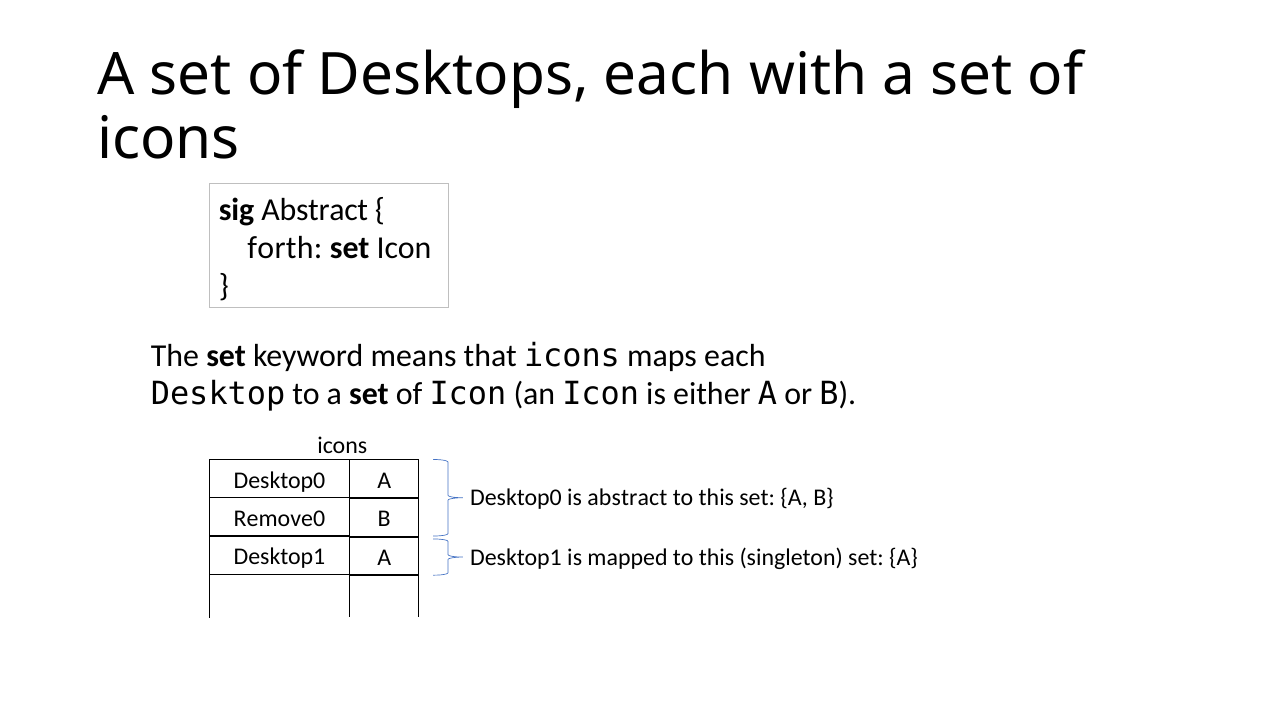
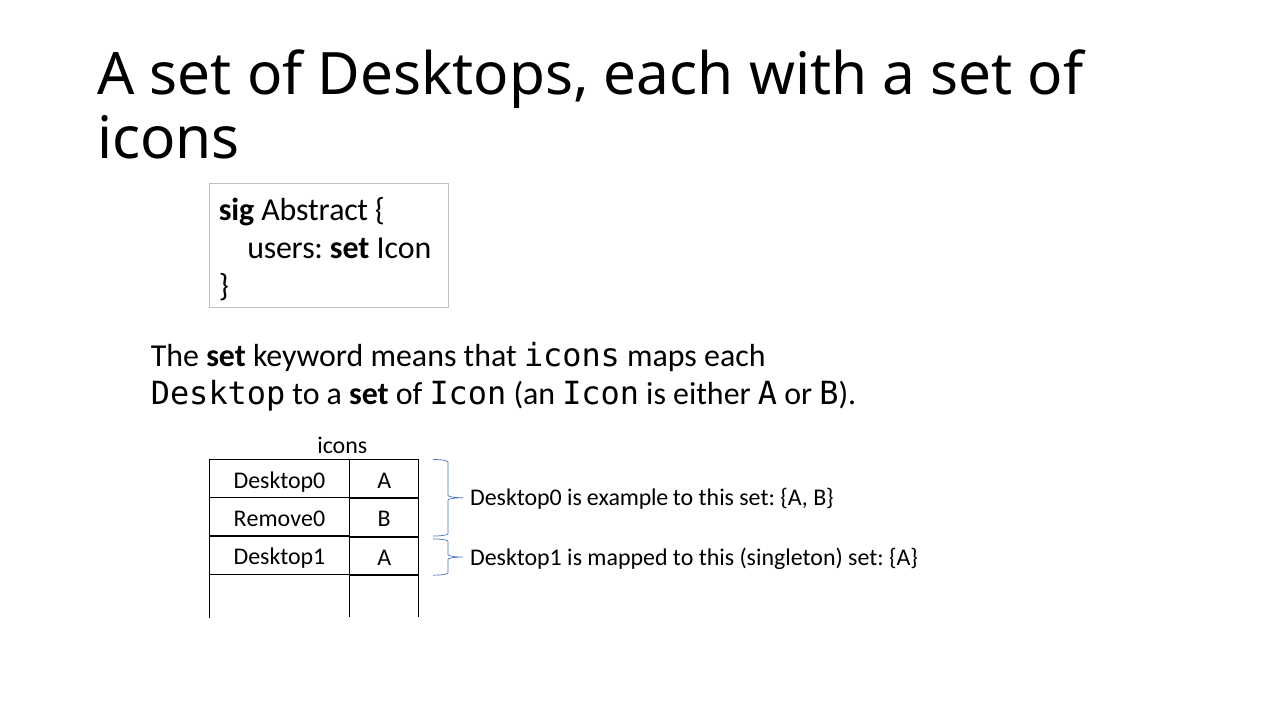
forth: forth -> users
is abstract: abstract -> example
